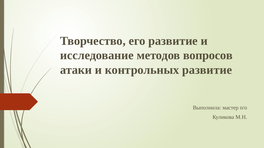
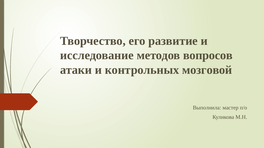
контрольных развитие: развитие -> мозговой
